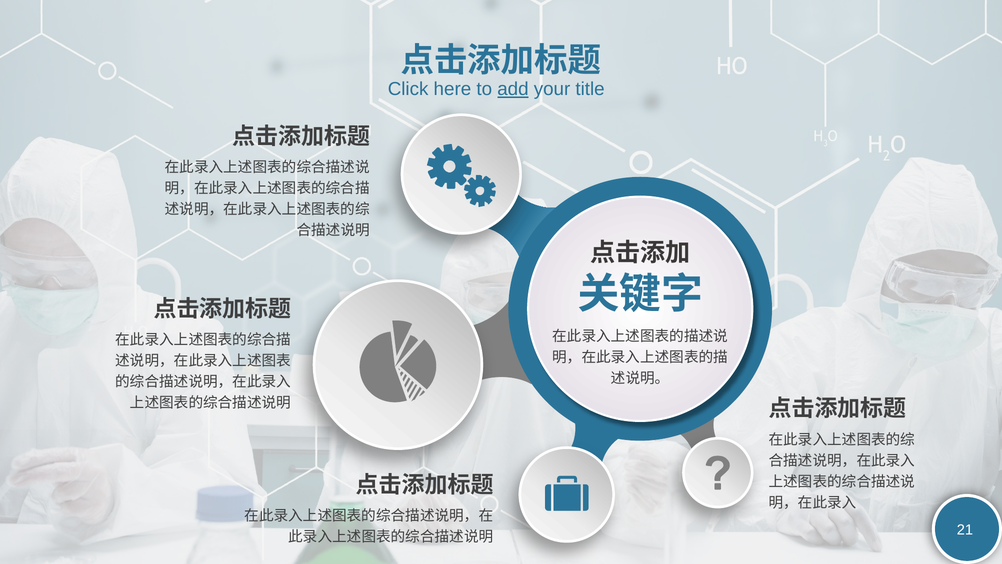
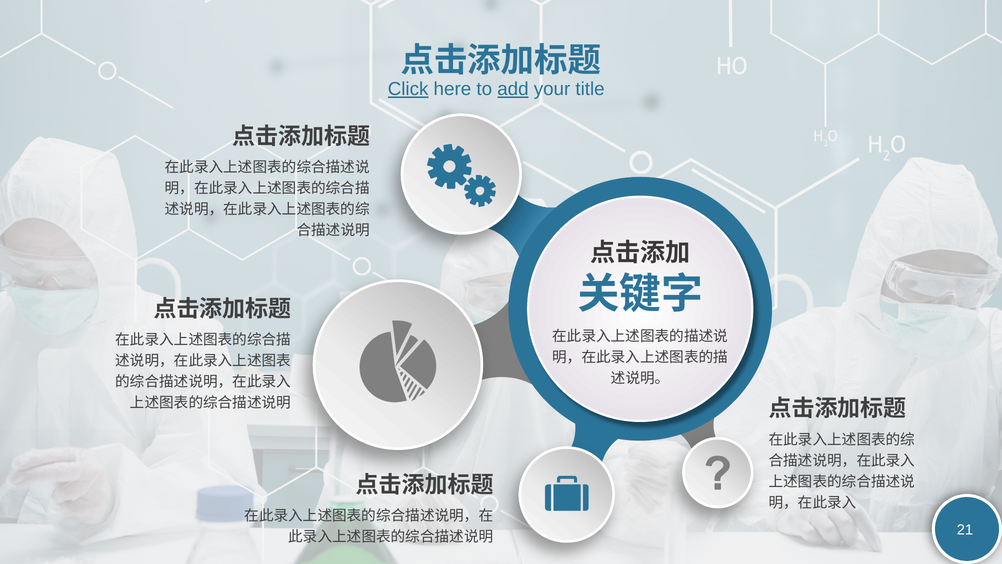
Click underline: none -> present
